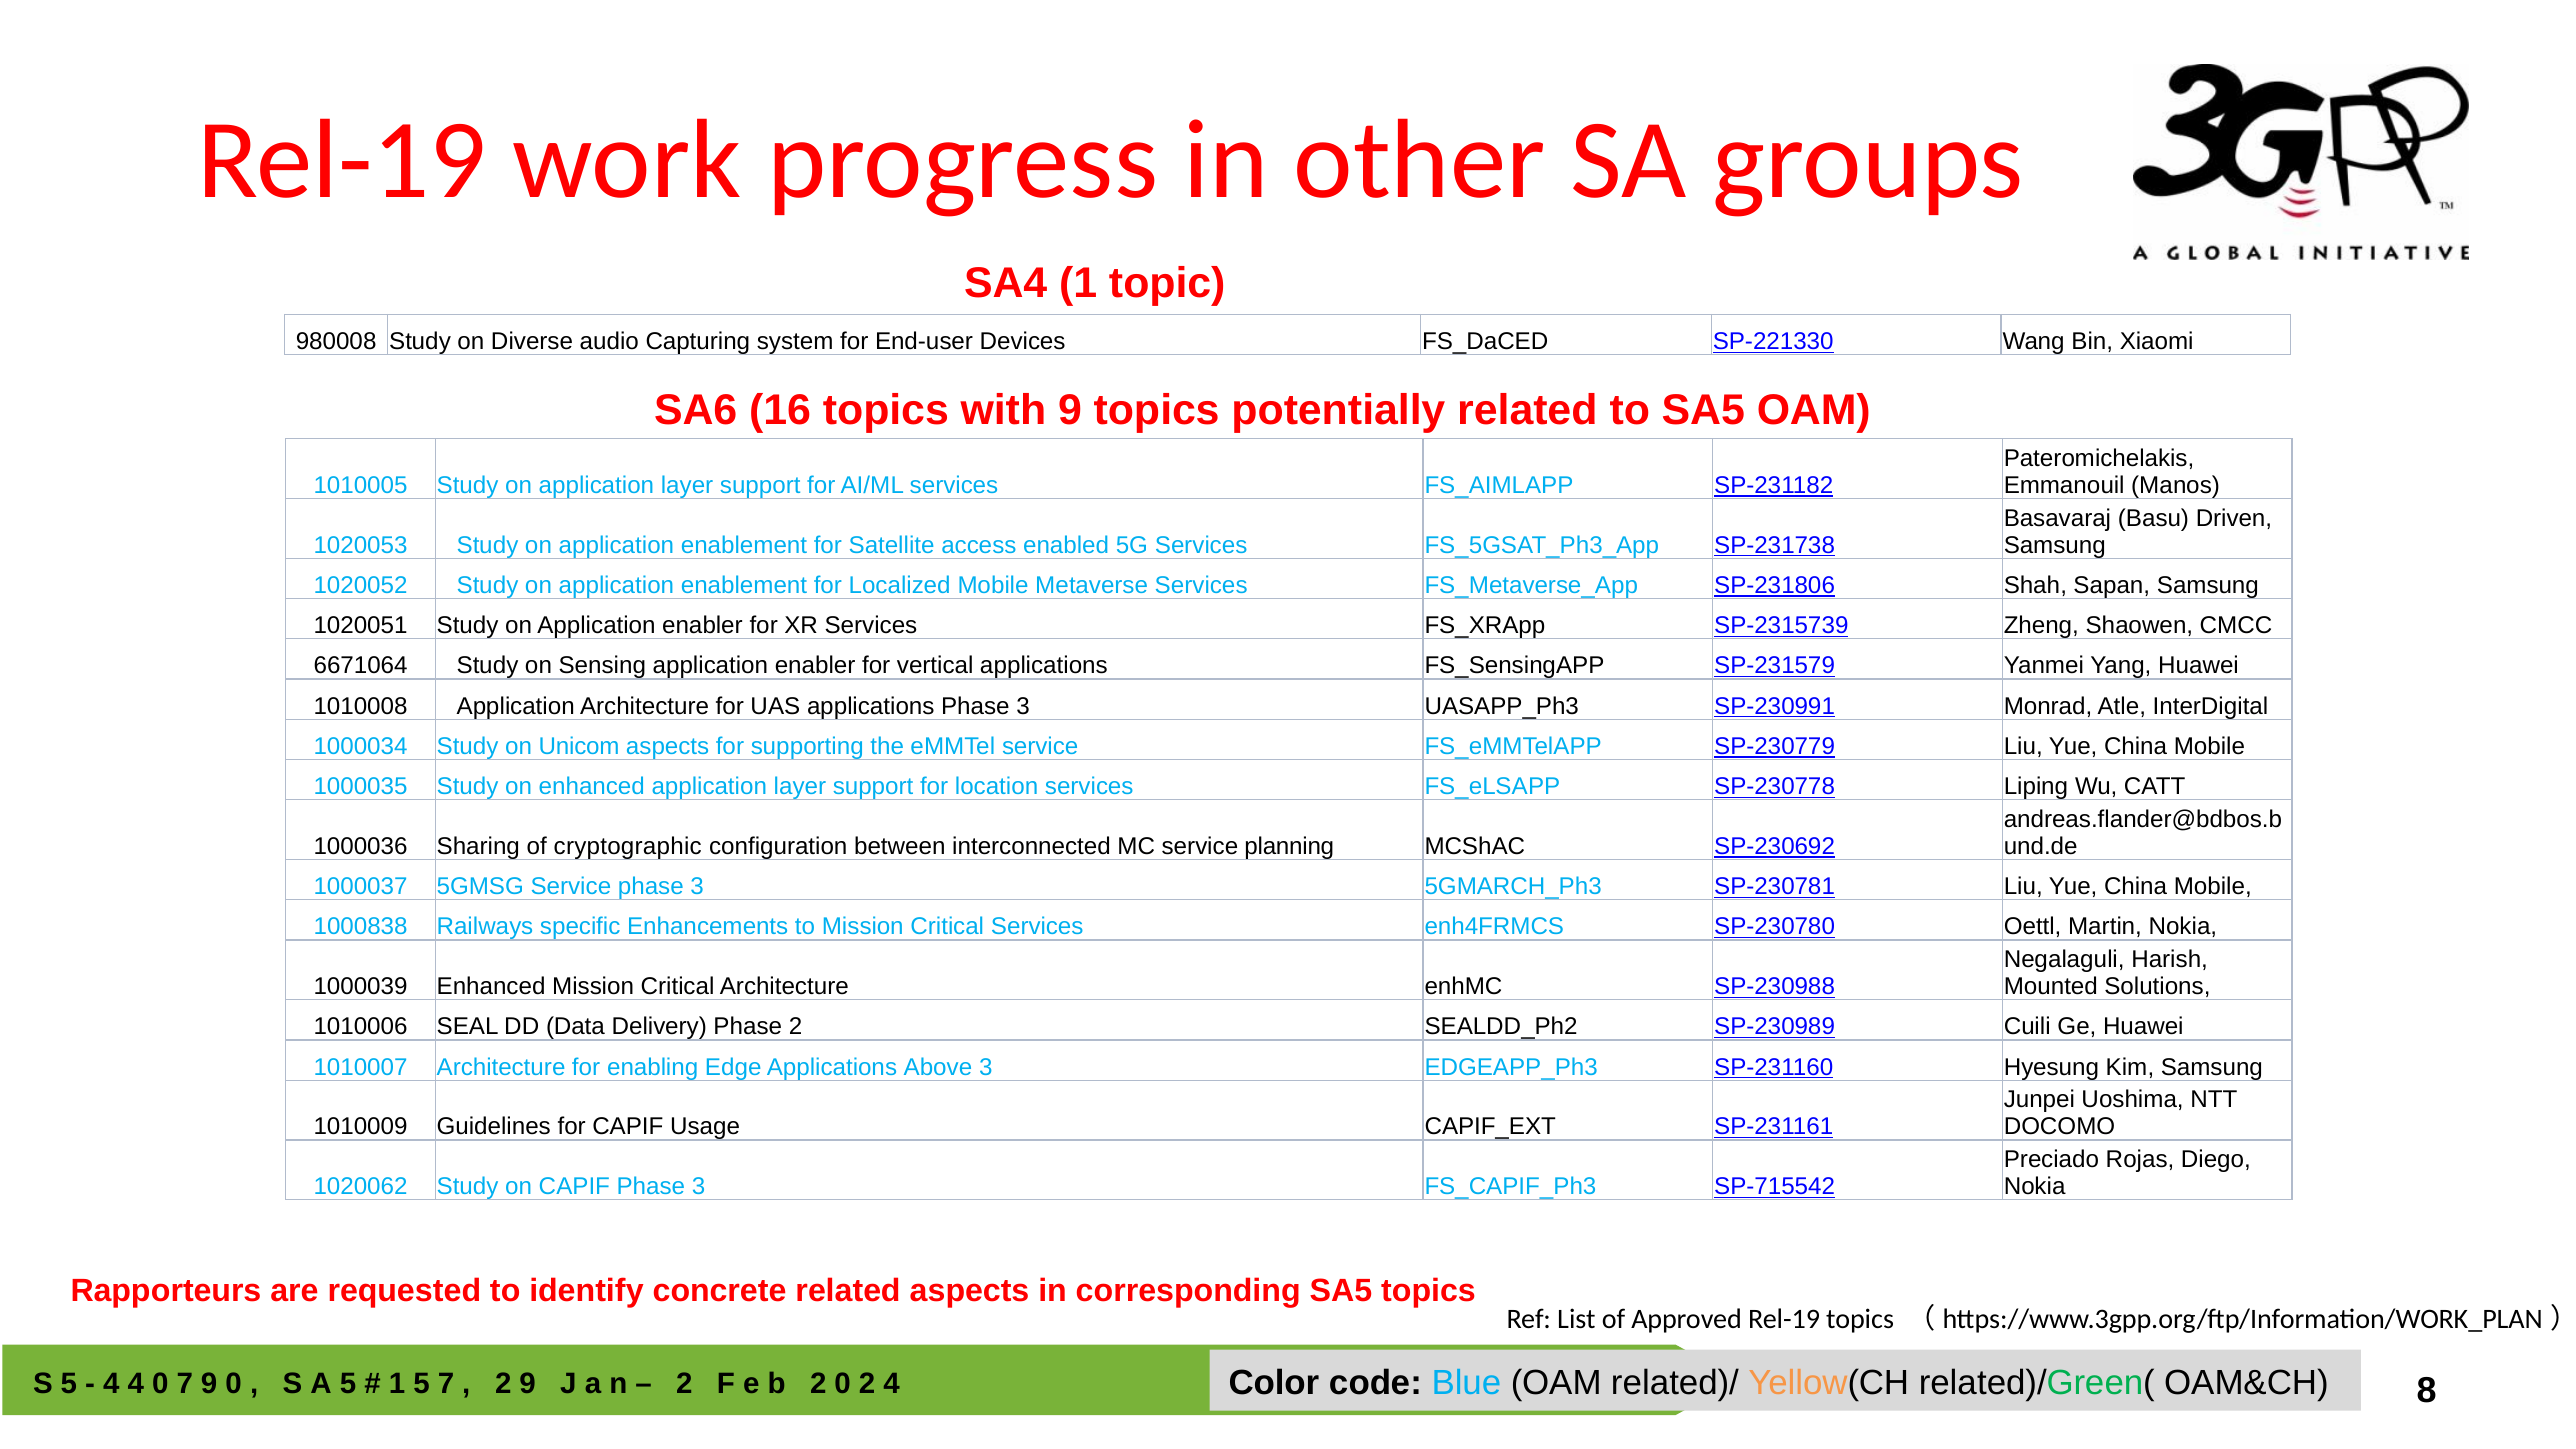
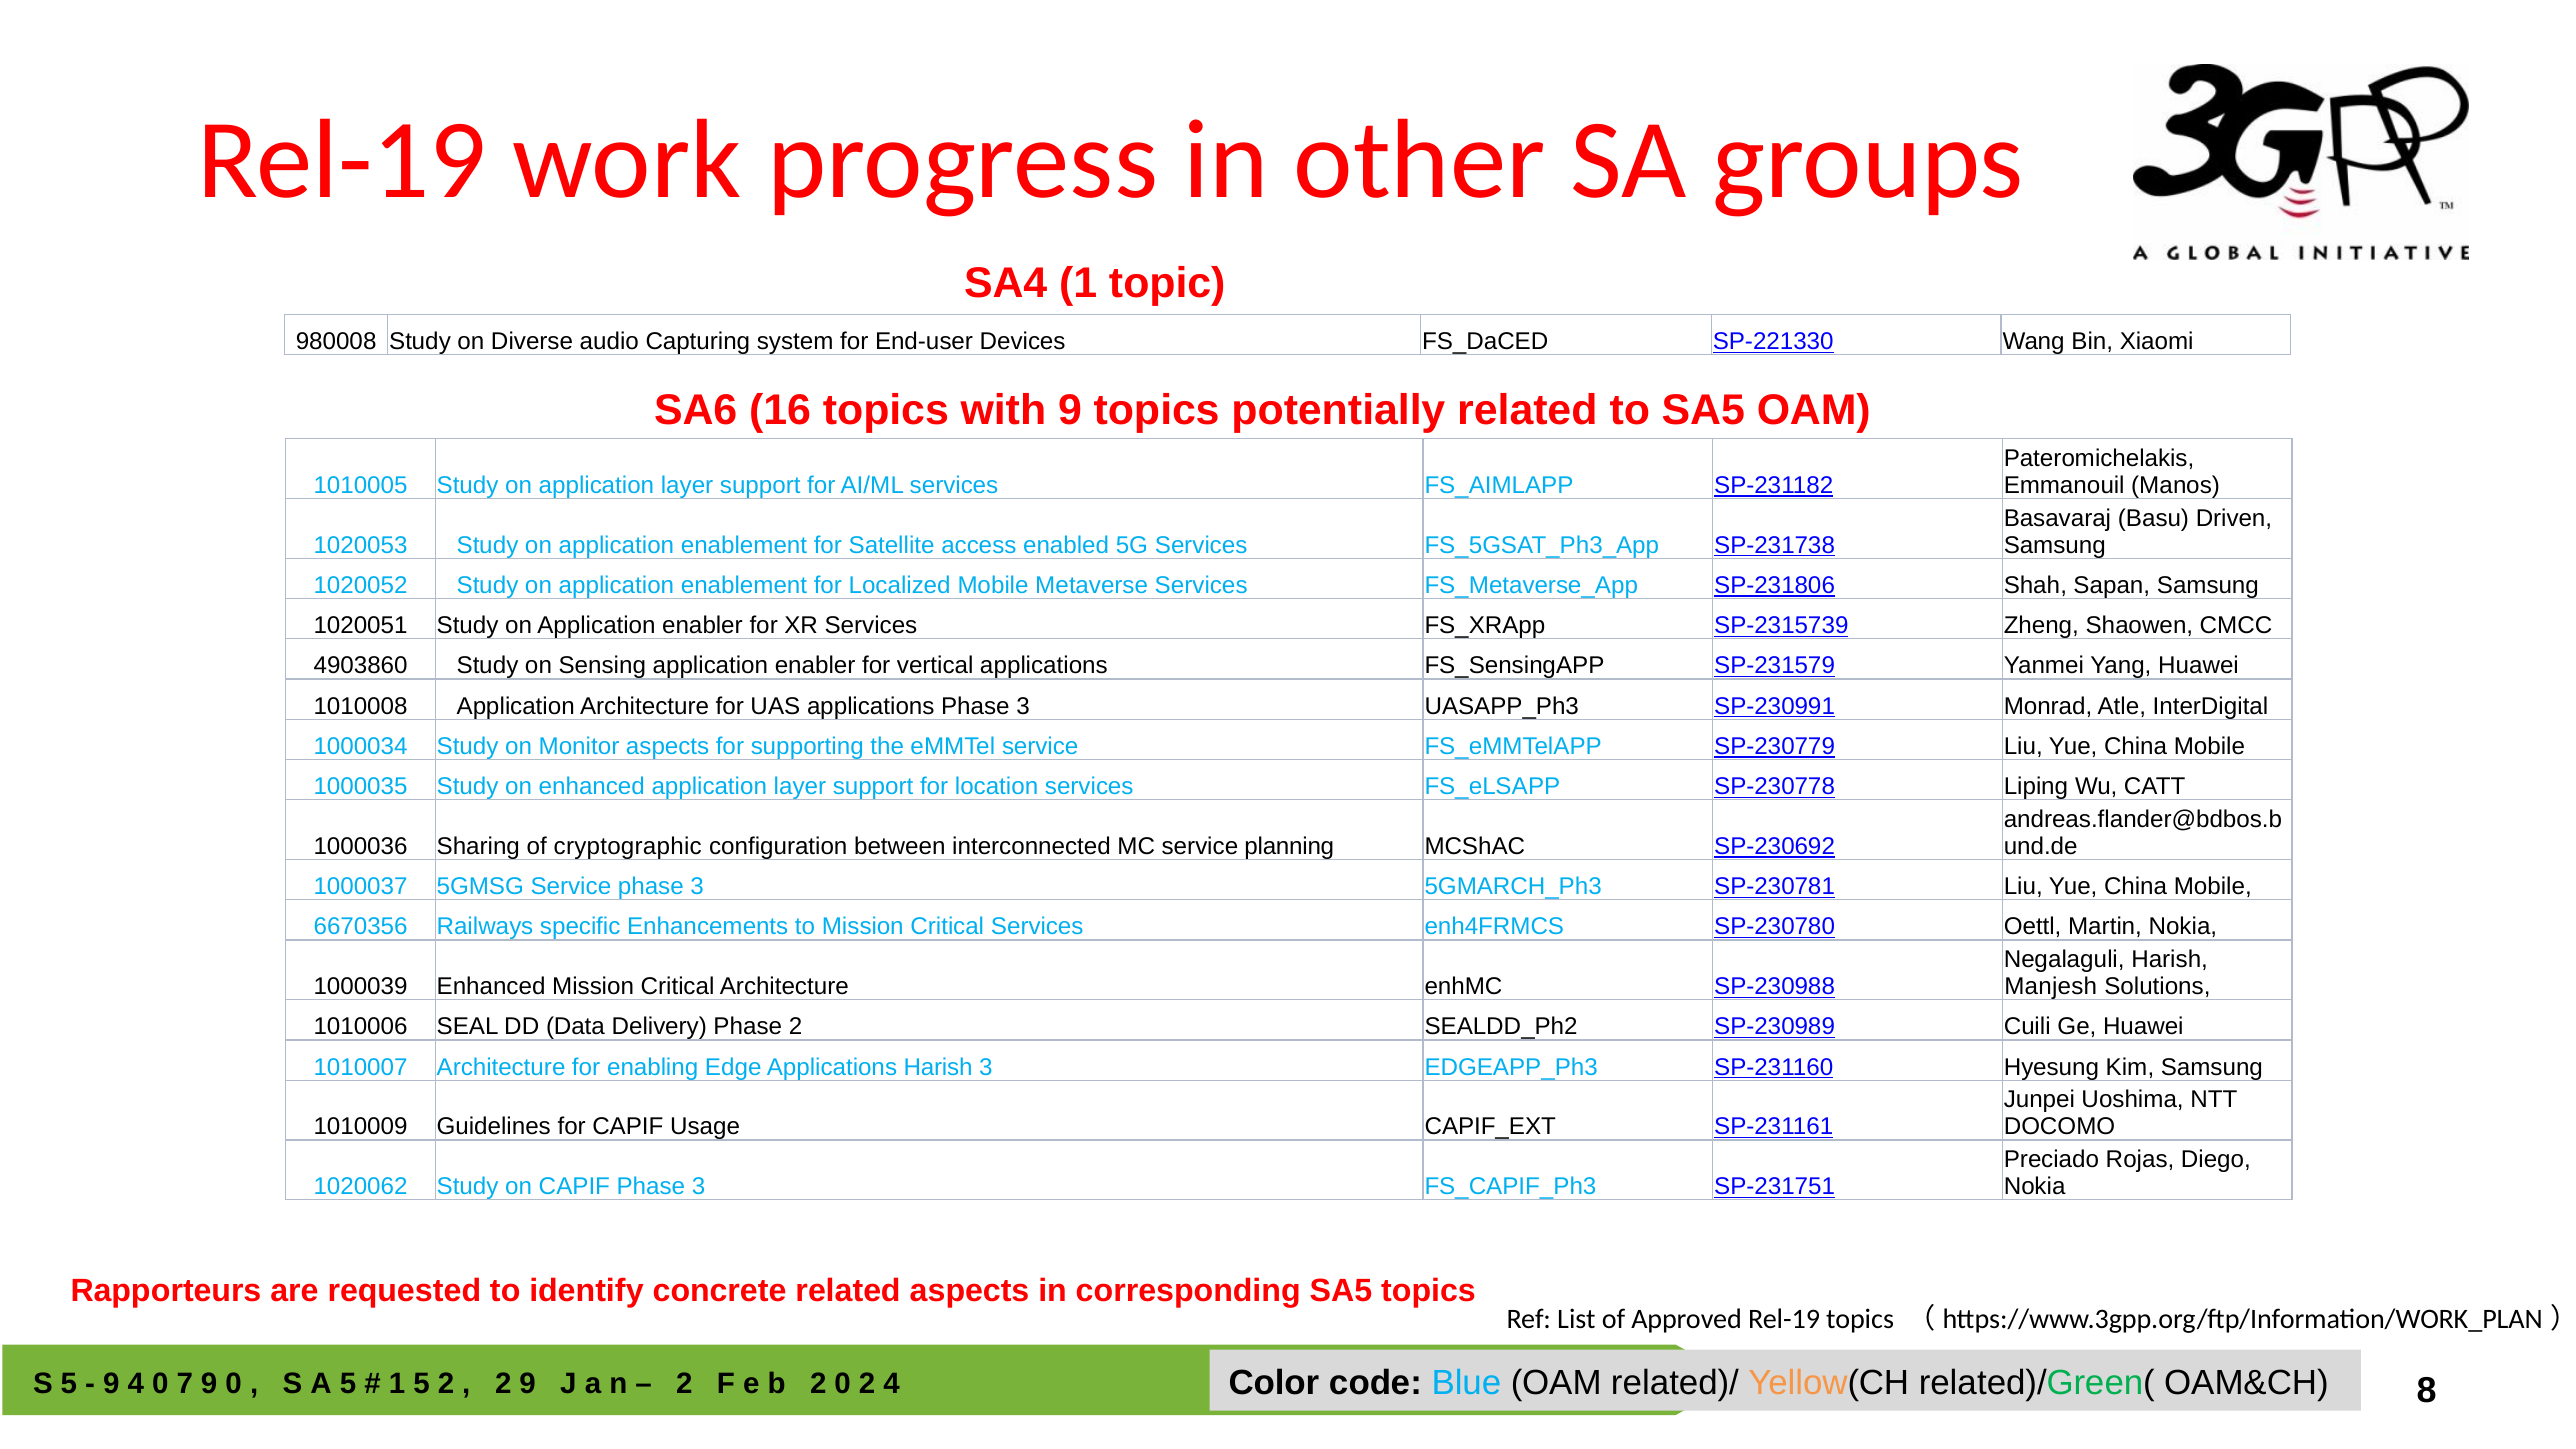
6671064: 6671064 -> 4903860
Unicom: Unicom -> Monitor
1000838: 1000838 -> 6670356
Mounted: Mounted -> Manjesh
Applications Above: Above -> Harish
SP-715542: SP-715542 -> SP-231751
4 at (111, 1384): 4 -> 9
7 at (446, 1384): 7 -> 2
